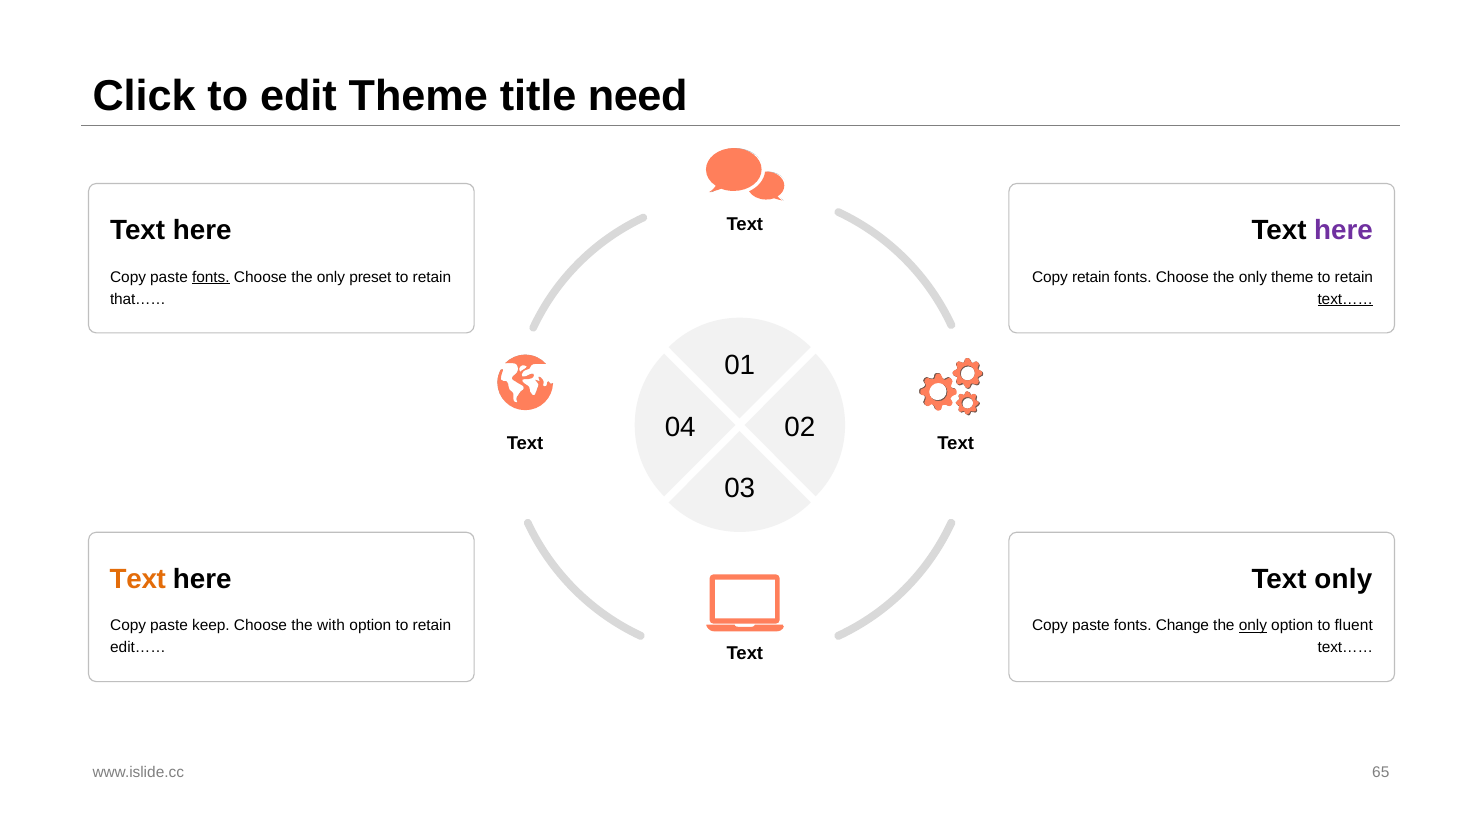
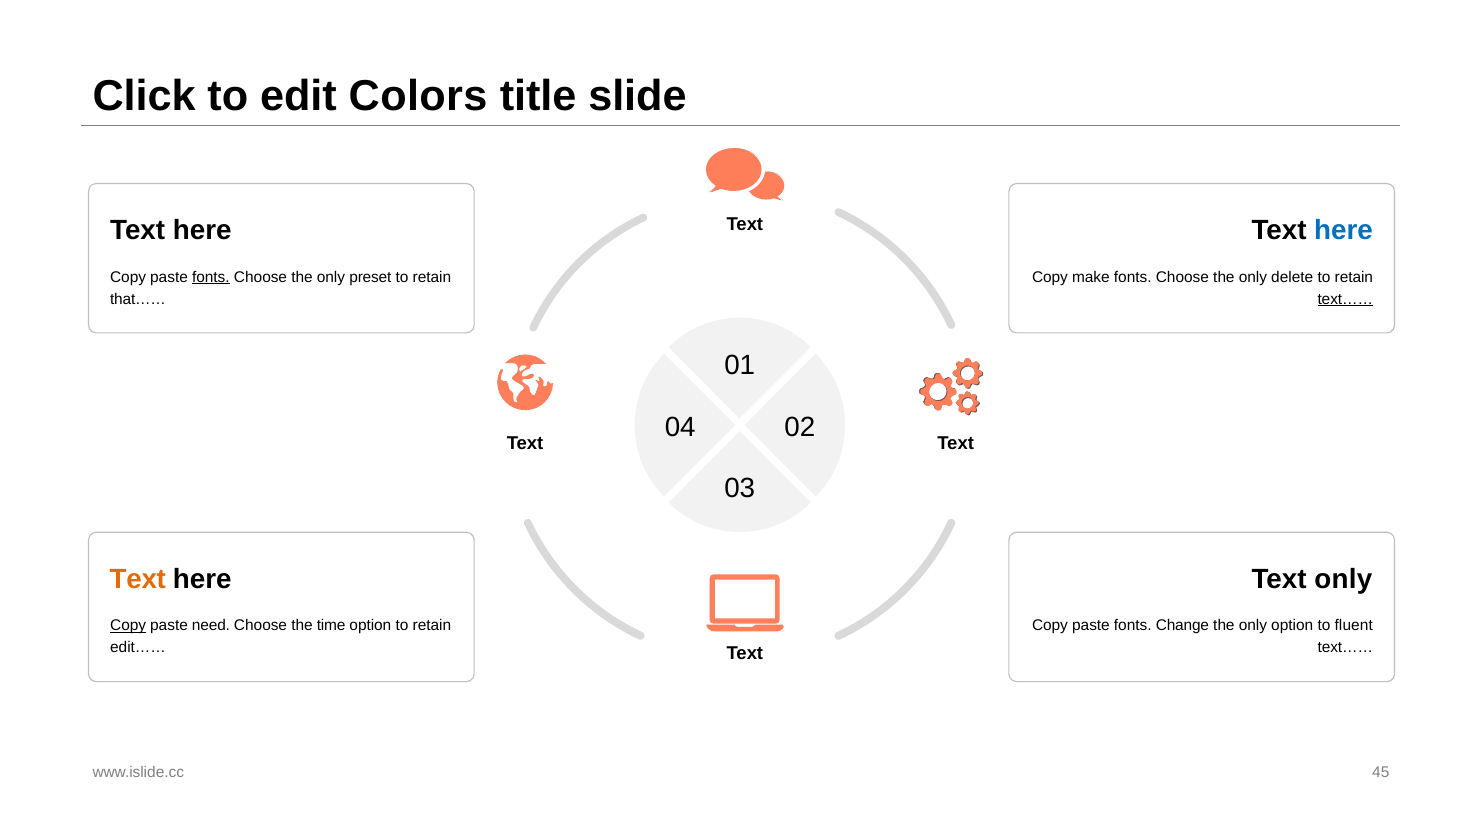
edit Theme: Theme -> Colors
need: need -> slide
here at (1344, 230) colour: purple -> blue
Copy retain: retain -> make
only theme: theme -> delete
Copy at (128, 625) underline: none -> present
keep: keep -> need
with: with -> time
only at (1253, 625) underline: present -> none
65: 65 -> 45
